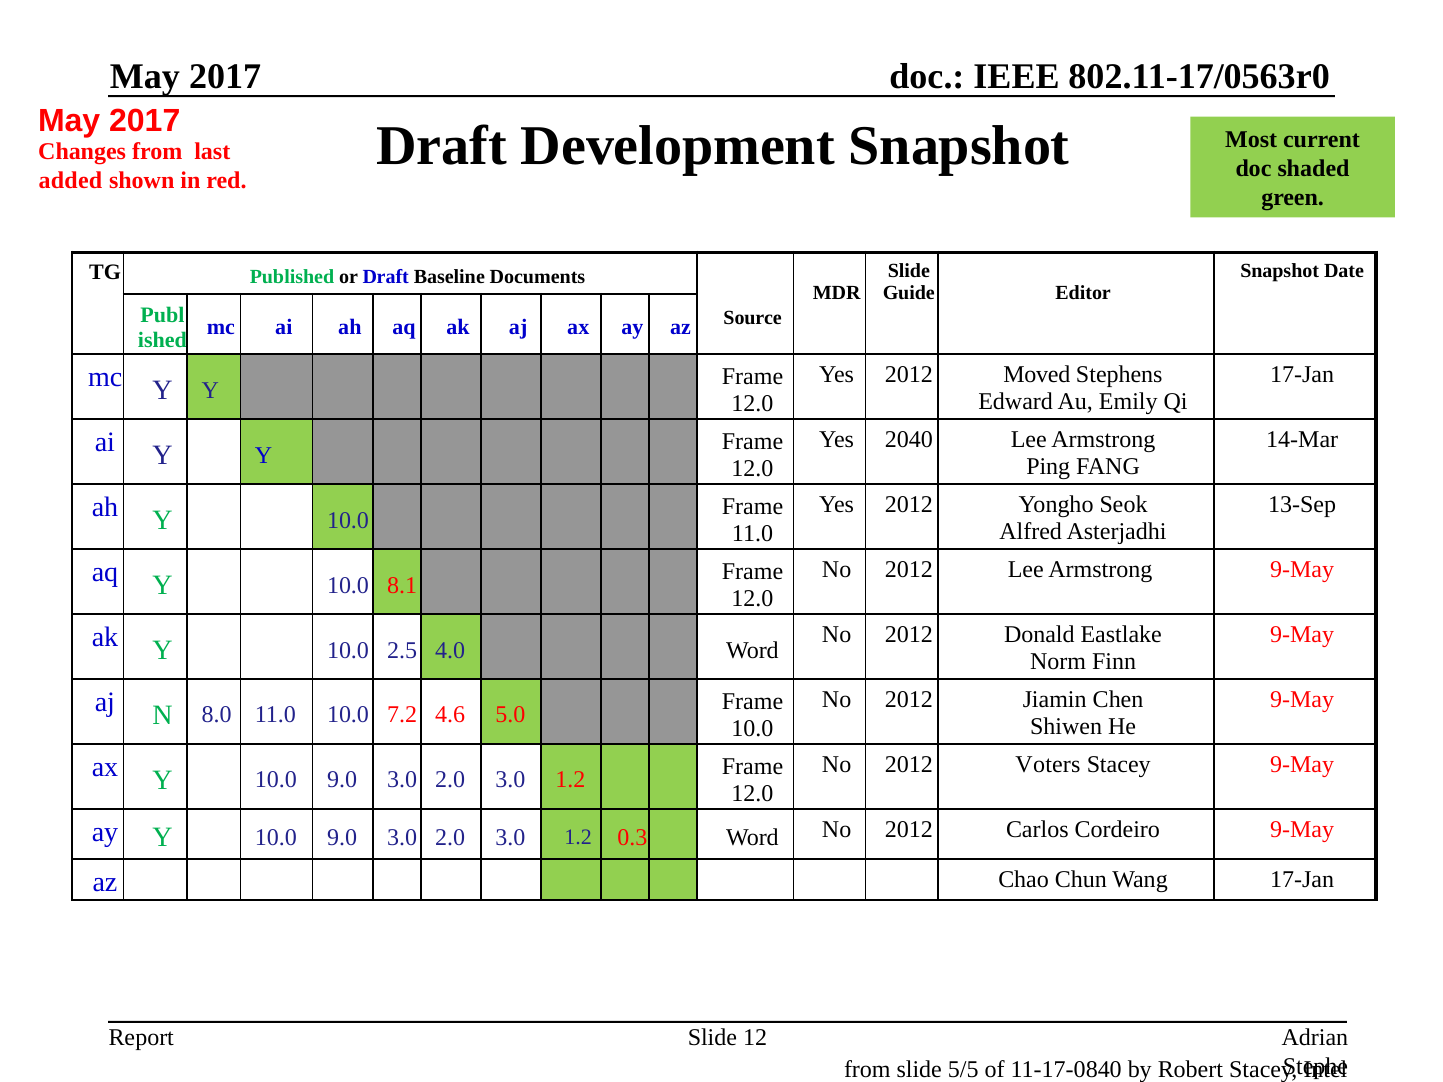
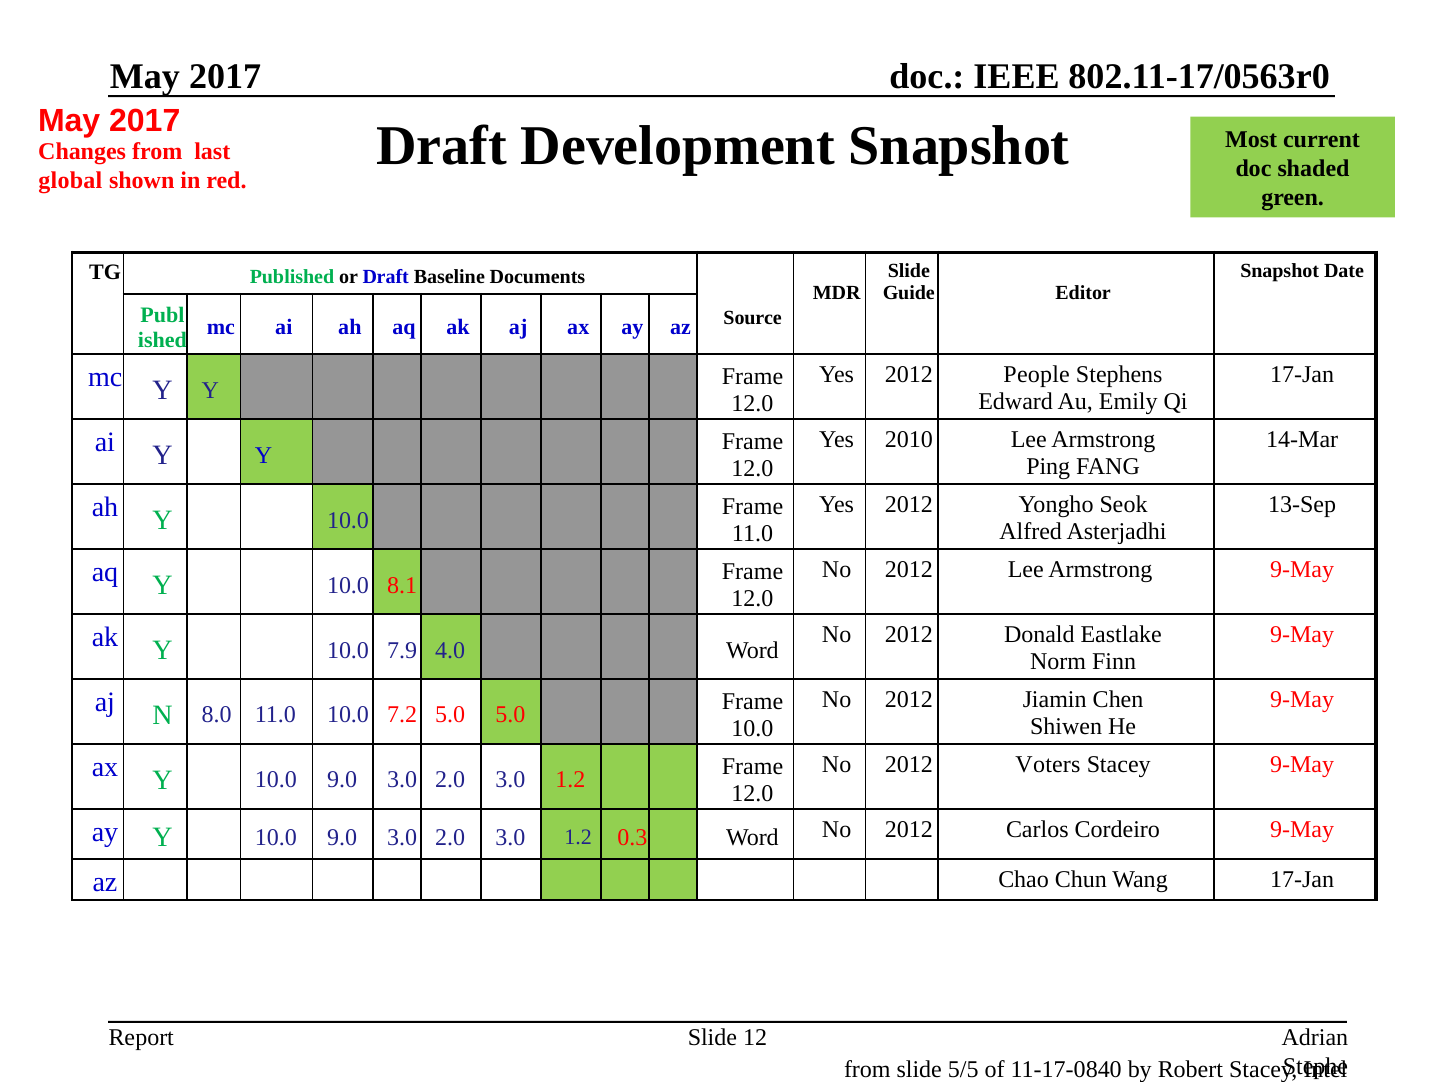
added: added -> global
Moved: Moved -> People
2040: 2040 -> 2010
2.5: 2.5 -> 7.9
7.2 4.6: 4.6 -> 5.0
